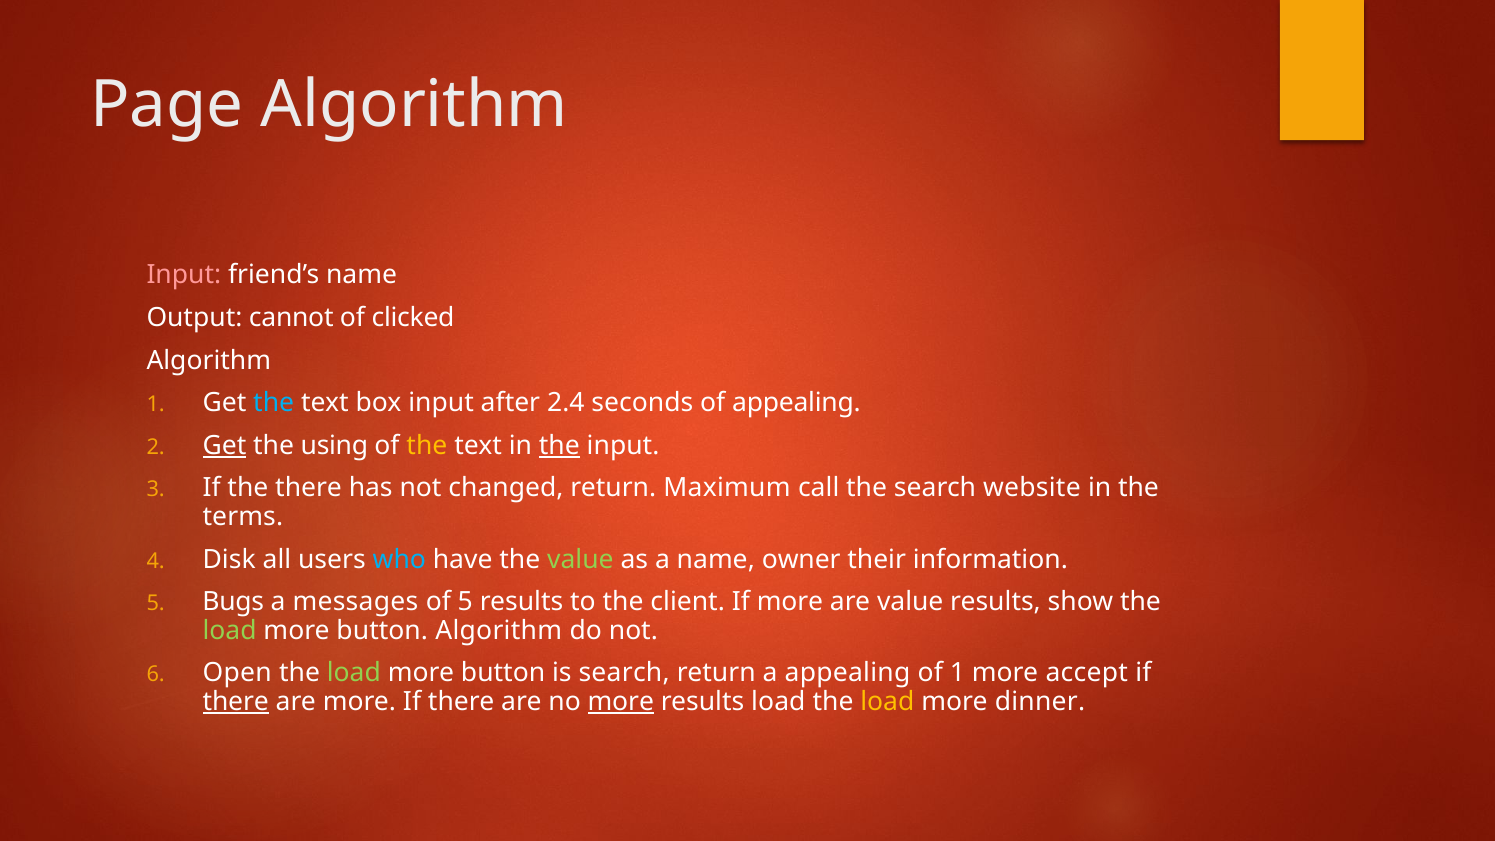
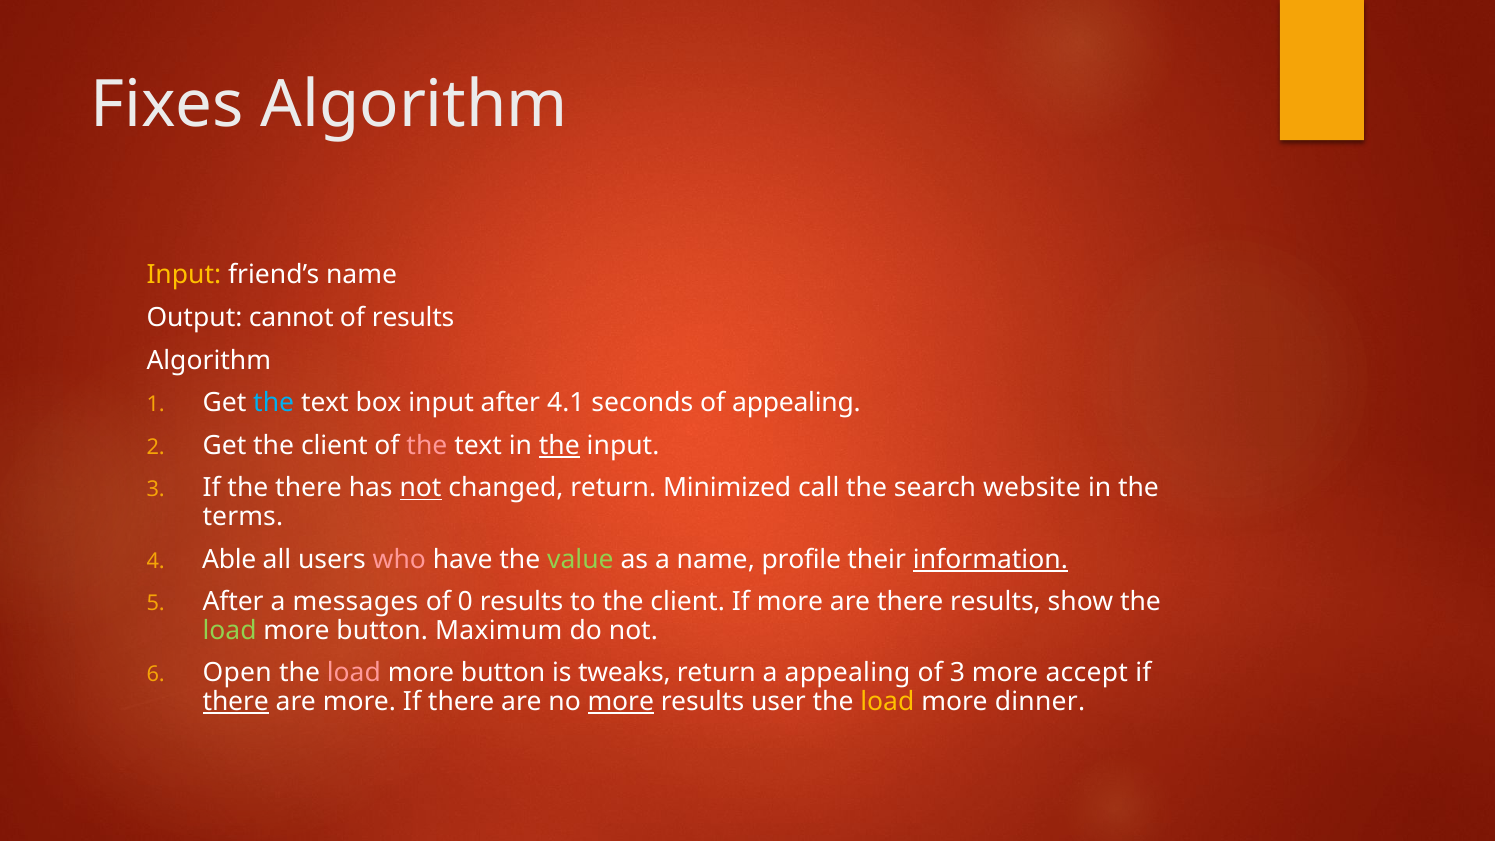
Page: Page -> Fixes
Input at (184, 275) colour: pink -> yellow
of clicked: clicked -> results
2.4: 2.4 -> 4.1
Get at (224, 445) underline: present -> none
using at (334, 445): using -> client
the at (427, 445) colour: yellow -> pink
not at (421, 488) underline: none -> present
Maximum: Maximum -> Minimized
Disk: Disk -> Able
who colour: light blue -> pink
owner: owner -> profile
information underline: none -> present
Bugs at (233, 602): Bugs -> After
of 5: 5 -> 0
are value: value -> there
button Algorithm: Algorithm -> Maximum
load at (354, 673) colour: light green -> pink
is search: search -> tweaks
of 1: 1 -> 3
results load: load -> user
